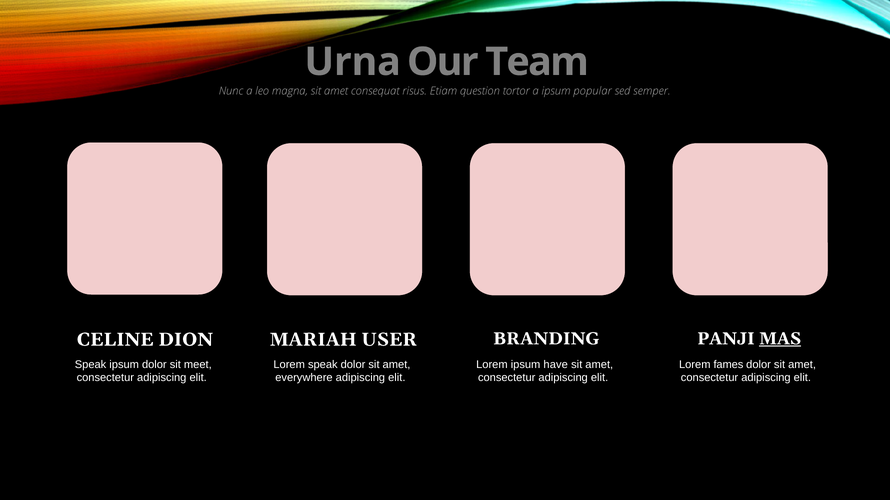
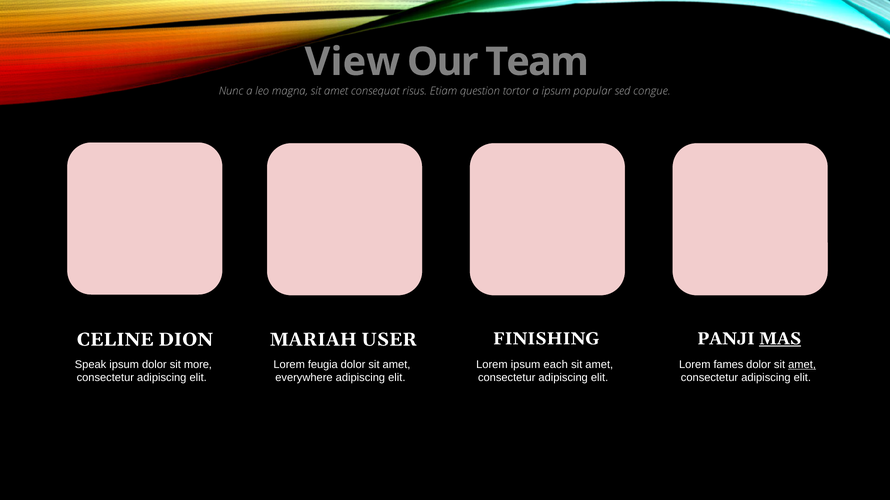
Urna: Urna -> View
semper: semper -> congue
BRANDING: BRANDING -> FINISHING
meet: meet -> more
Lorem speak: speak -> feugia
have: have -> each
amet at (802, 365) underline: none -> present
